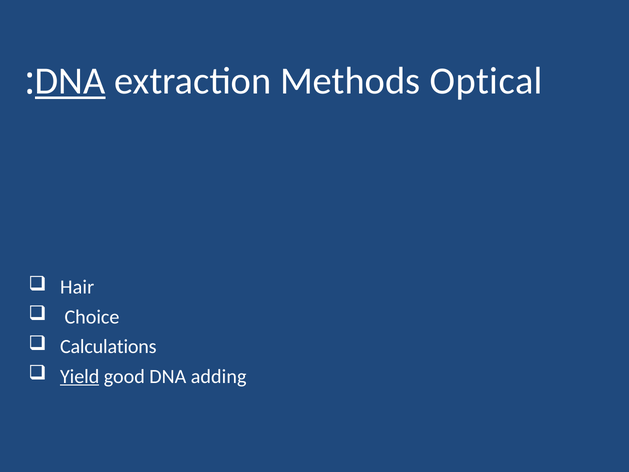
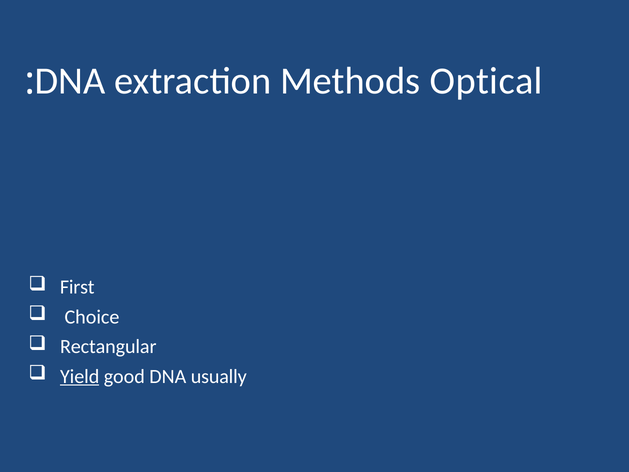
DNA at (70, 81) underline: present -> none
Hair: Hair -> First
Calculations: Calculations -> Rectangular
adding: adding -> usually
